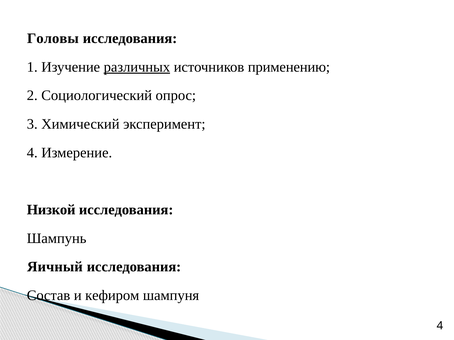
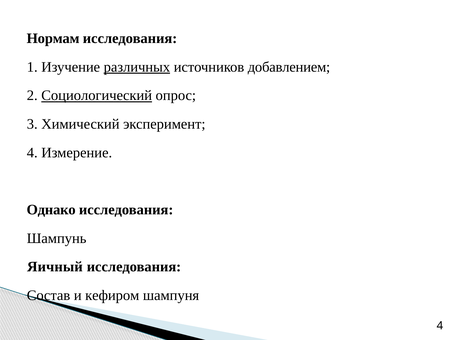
Головы: Головы -> Нормам
применению: применению -> добавлением
Социологический underline: none -> present
Низкой: Низкой -> Однако
